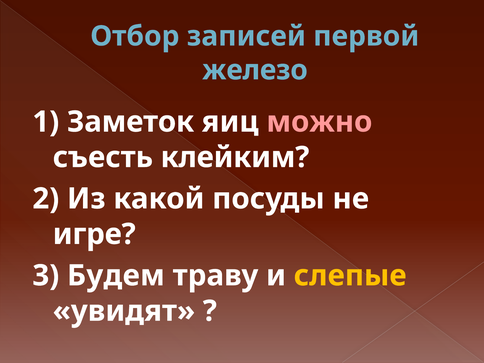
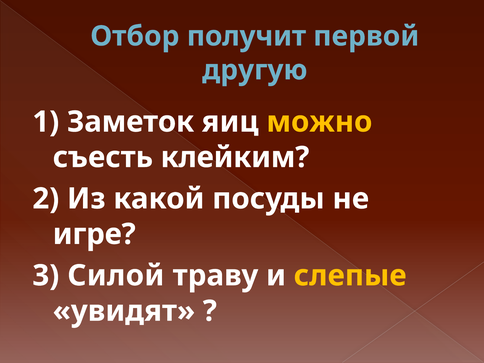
записей: записей -> получит
железо: железо -> другую
можно colour: pink -> yellow
Будем: Будем -> Силой
